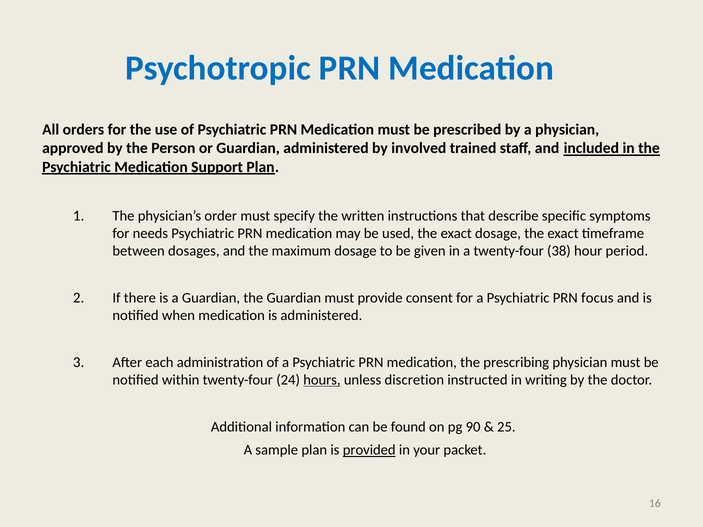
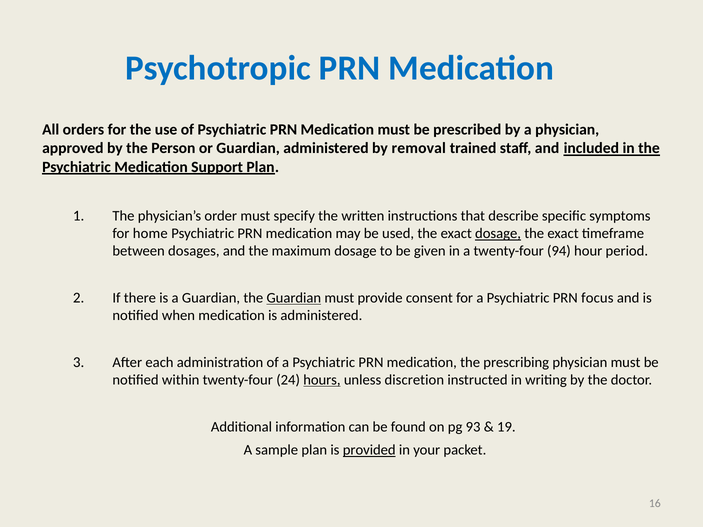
involved: involved -> removal
needs: needs -> home
dosage at (498, 234) underline: none -> present
38: 38 -> 94
Guardian at (294, 298) underline: none -> present
90: 90 -> 93
25: 25 -> 19
